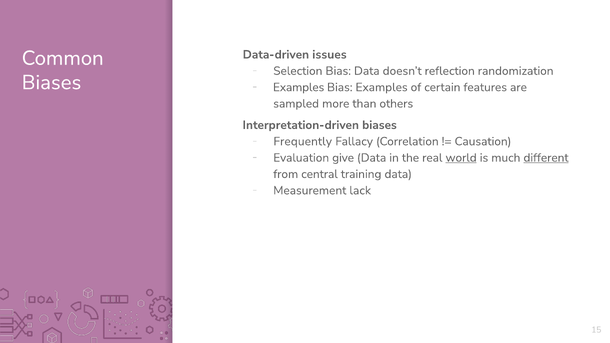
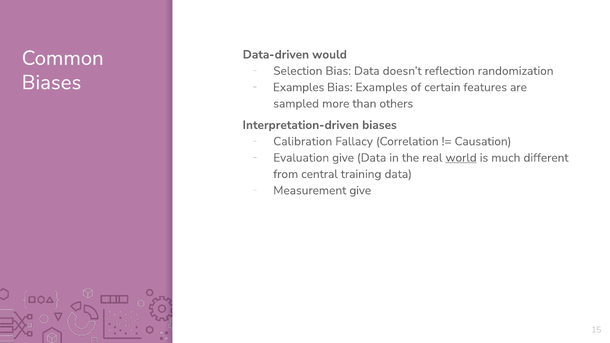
issues: issues -> would
Frequently: Frequently -> Calibration
different underline: present -> none
Measurement lack: lack -> give
